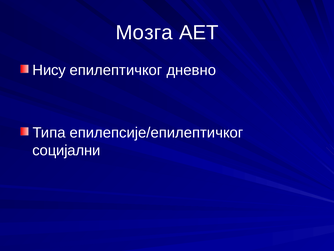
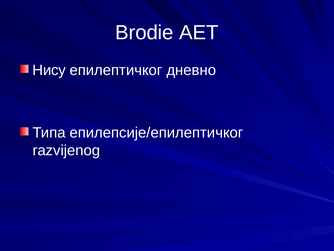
Мозга: Мозга -> Brodie
социјални: социјални -> razvijenog
